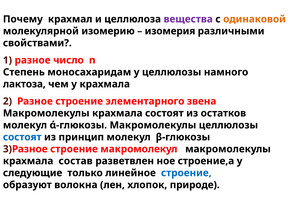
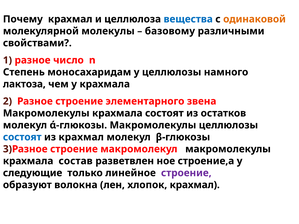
вещества colour: purple -> blue
изомерию: изомерию -> молекулы
изомерия: изомерия -> базовому
из принцип: принцип -> крахмал
строение at (186, 173) colour: blue -> purple
хлопок природе: природе -> крахмал
